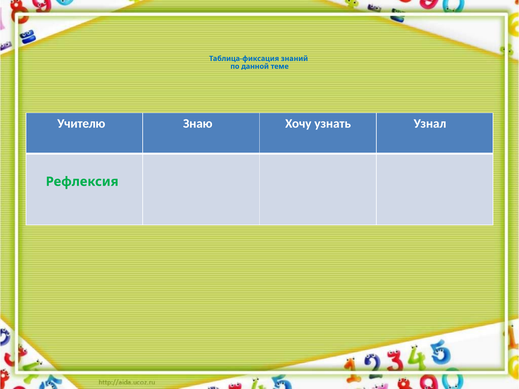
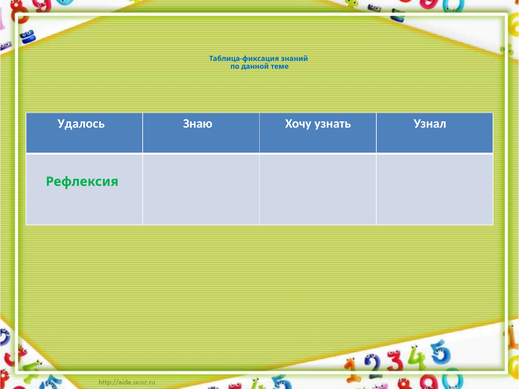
Учителю: Учителю -> Удалось
